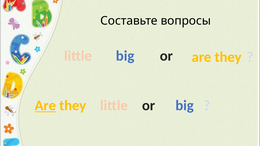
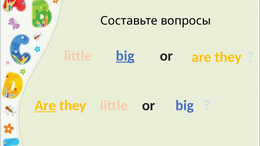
big at (125, 56) underline: none -> present
